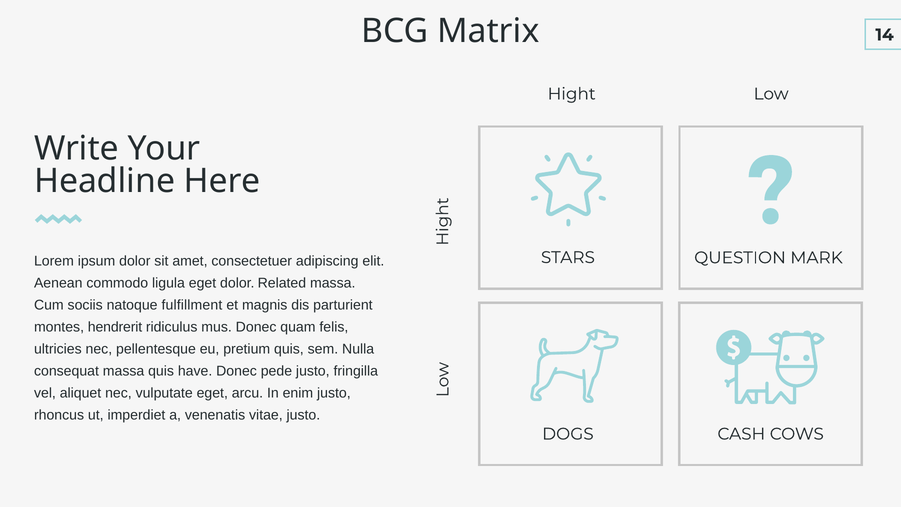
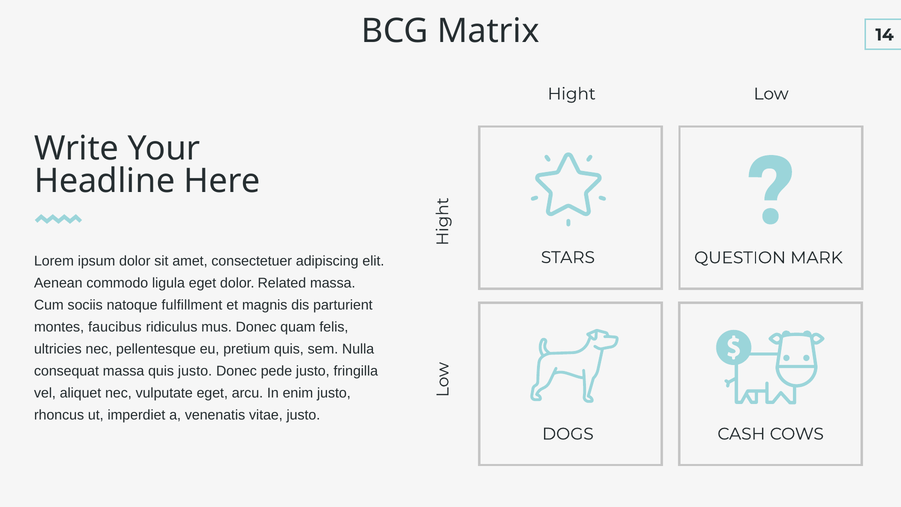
hendrerit: hendrerit -> faucibus
quis have: have -> justo
